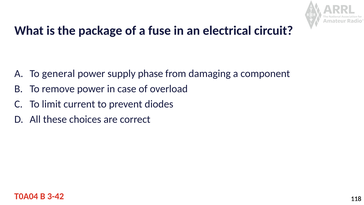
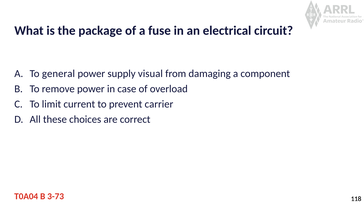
phase: phase -> visual
diodes: diodes -> carrier
3-42: 3-42 -> 3-73
